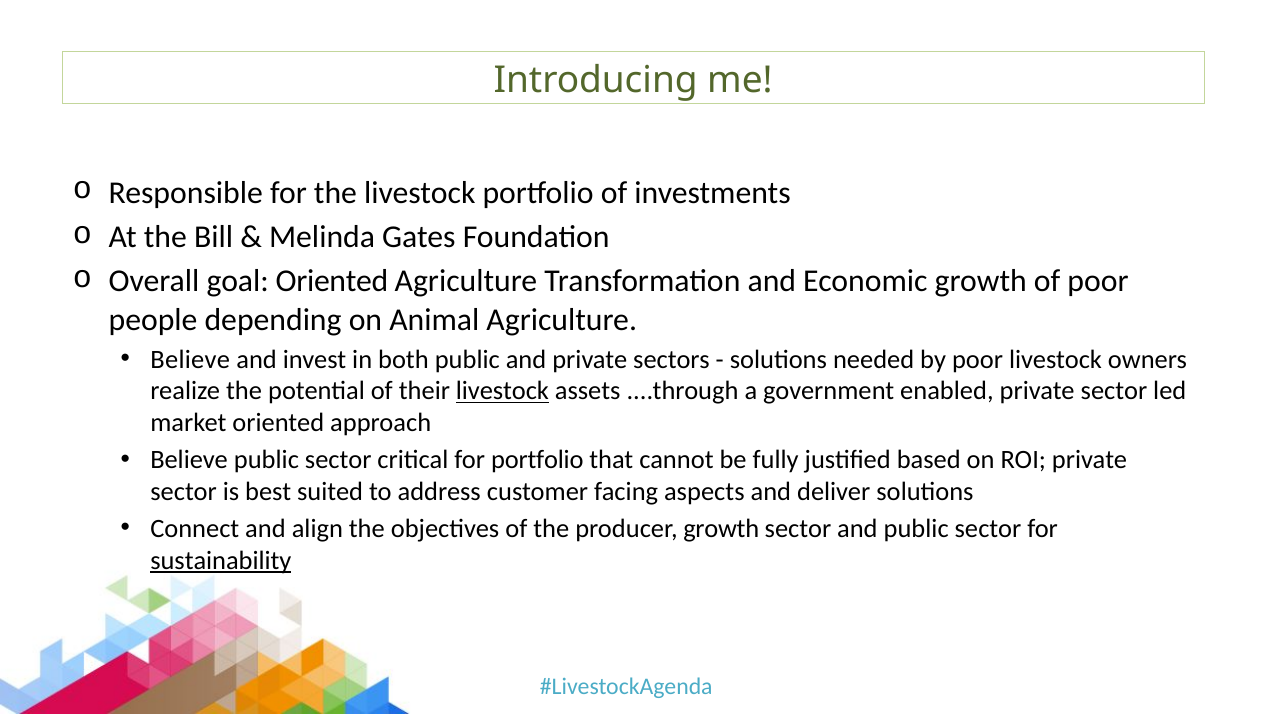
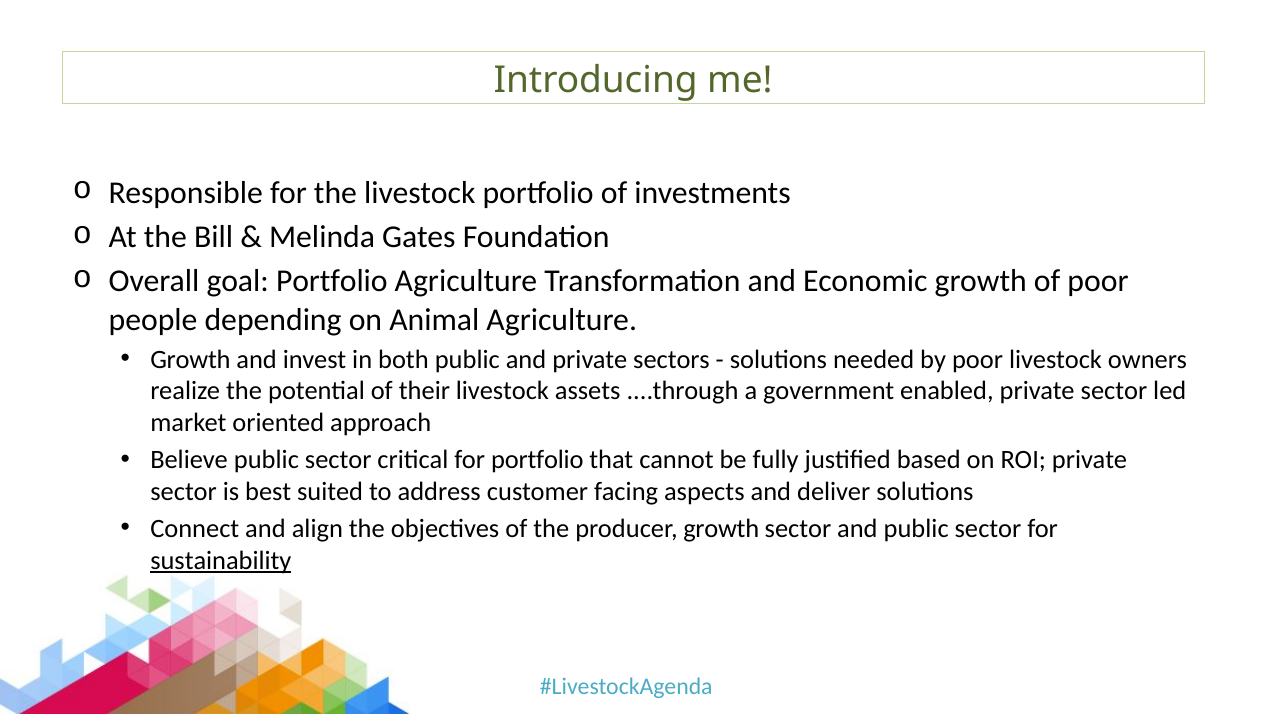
goal Oriented: Oriented -> Portfolio
Believe at (190, 359): Believe -> Growth
livestock at (502, 391) underline: present -> none
